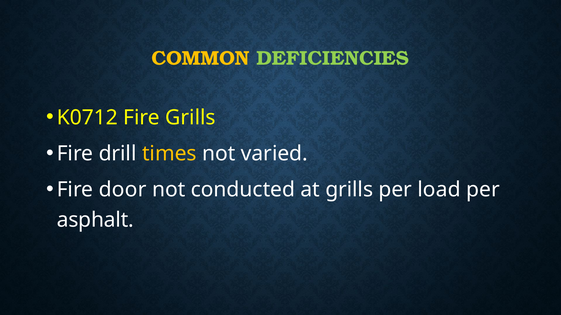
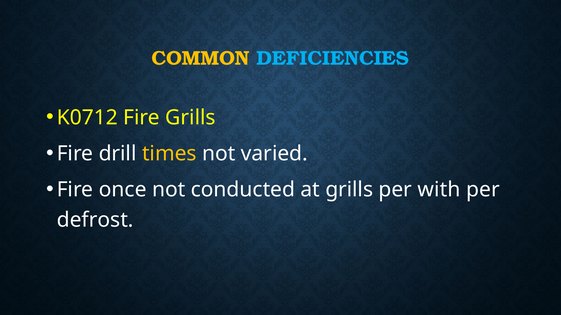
DEFICIENCIES colour: light green -> light blue
door: door -> once
load: load -> with
asphalt: asphalt -> defrost
